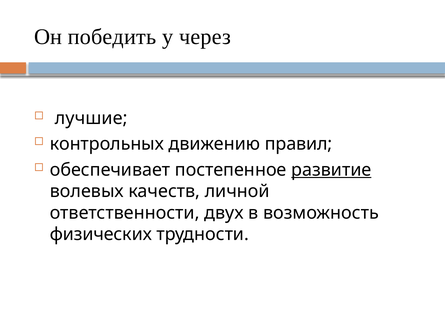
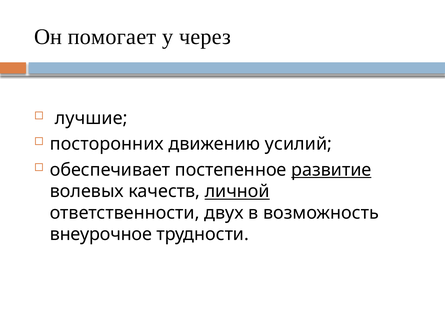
победить: победить -> помогает
контрольных: контрольных -> посторонних
правил: правил -> усилий
личной underline: none -> present
физических: физических -> внеурочное
